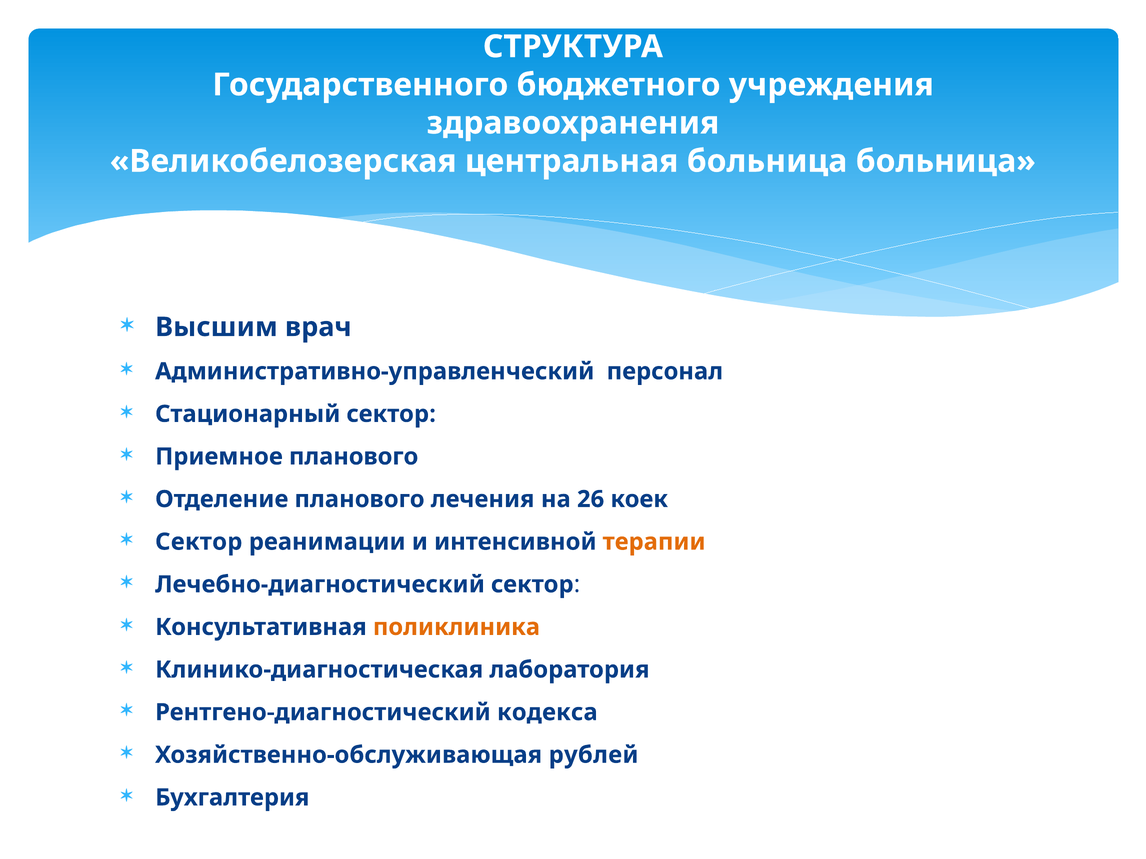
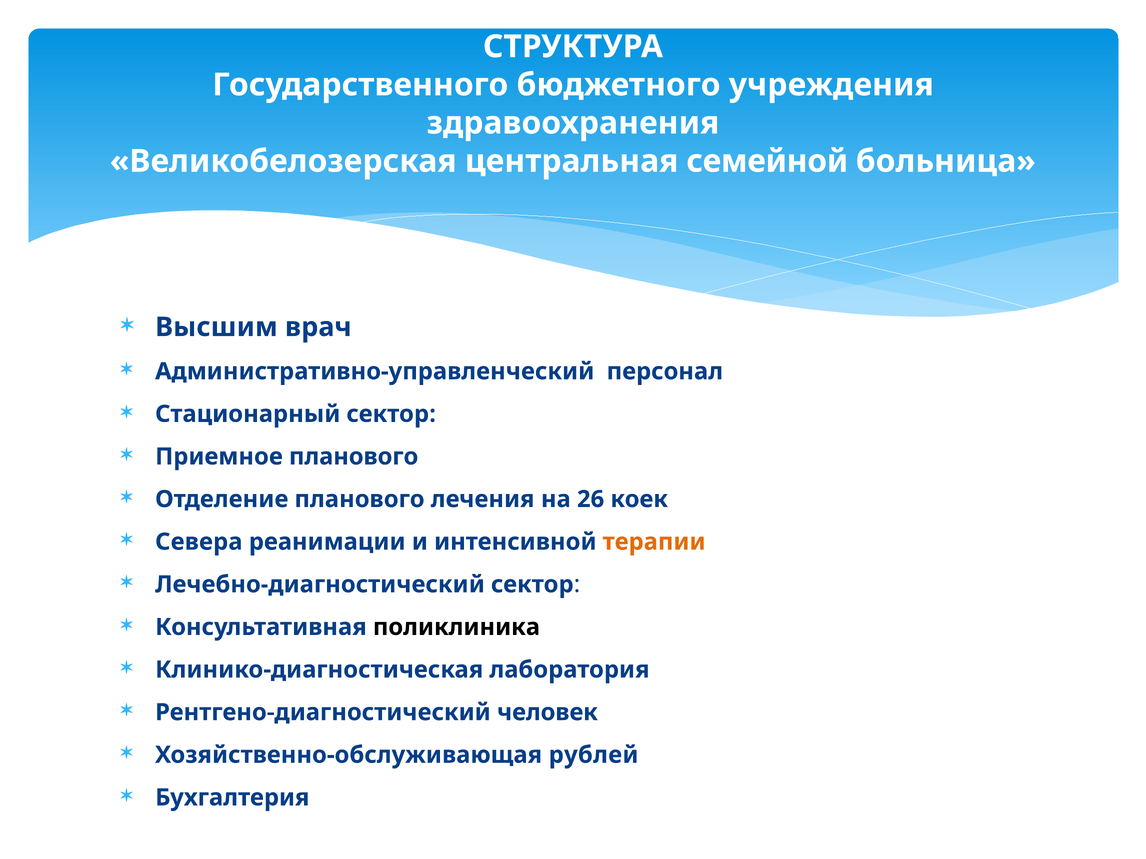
центральная больница: больница -> семейной
Сектор at (199, 542): Сектор -> Севера
поликлиника colour: orange -> black
кодекса: кодекса -> человек
